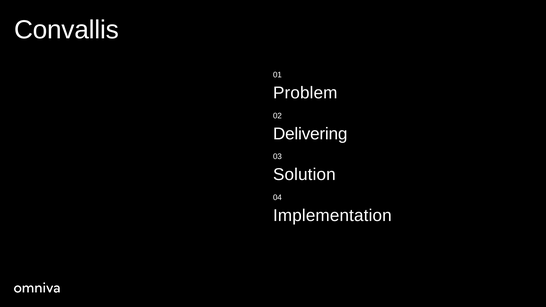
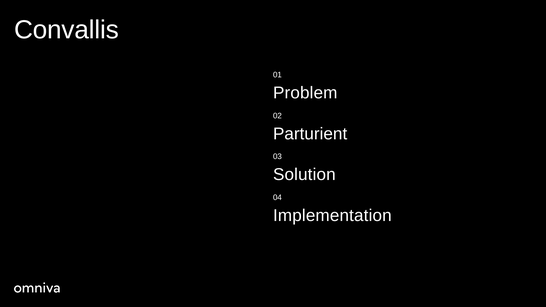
Delivering: Delivering -> Parturient
